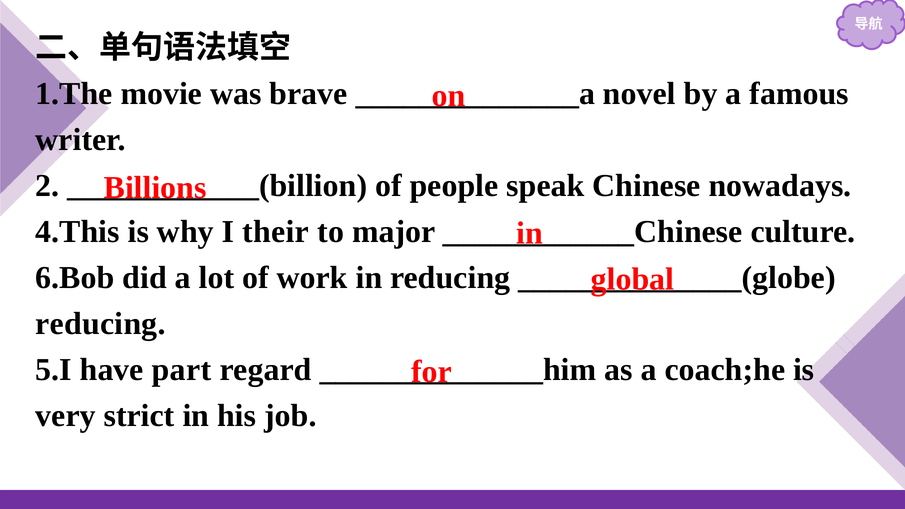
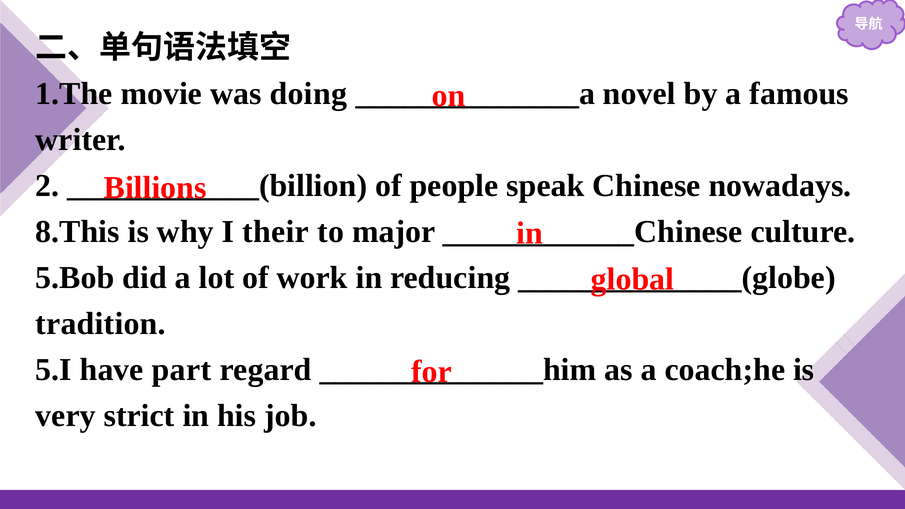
brave: brave -> doing
4.This: 4.This -> 8.This
6.Bob: 6.Bob -> 5.Bob
reducing at (101, 324): reducing -> tradition
